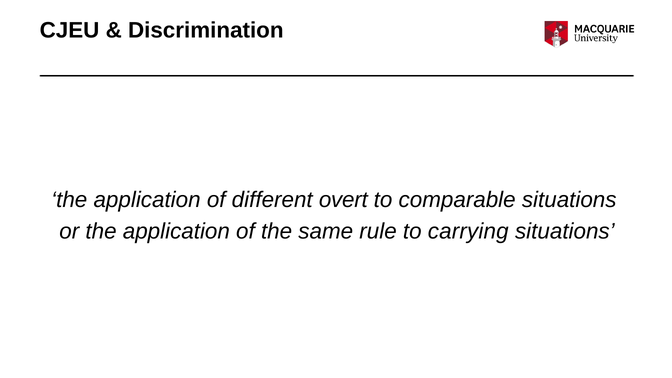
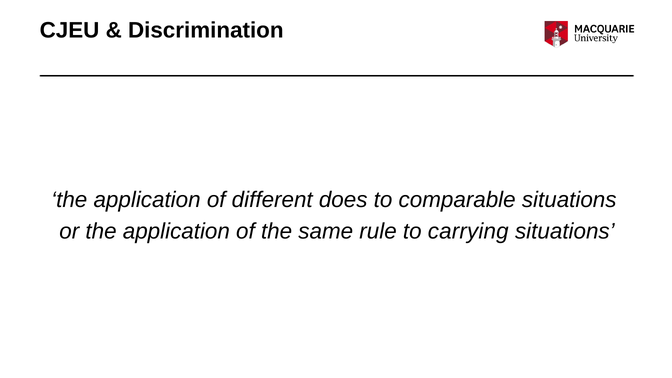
overt: overt -> does
